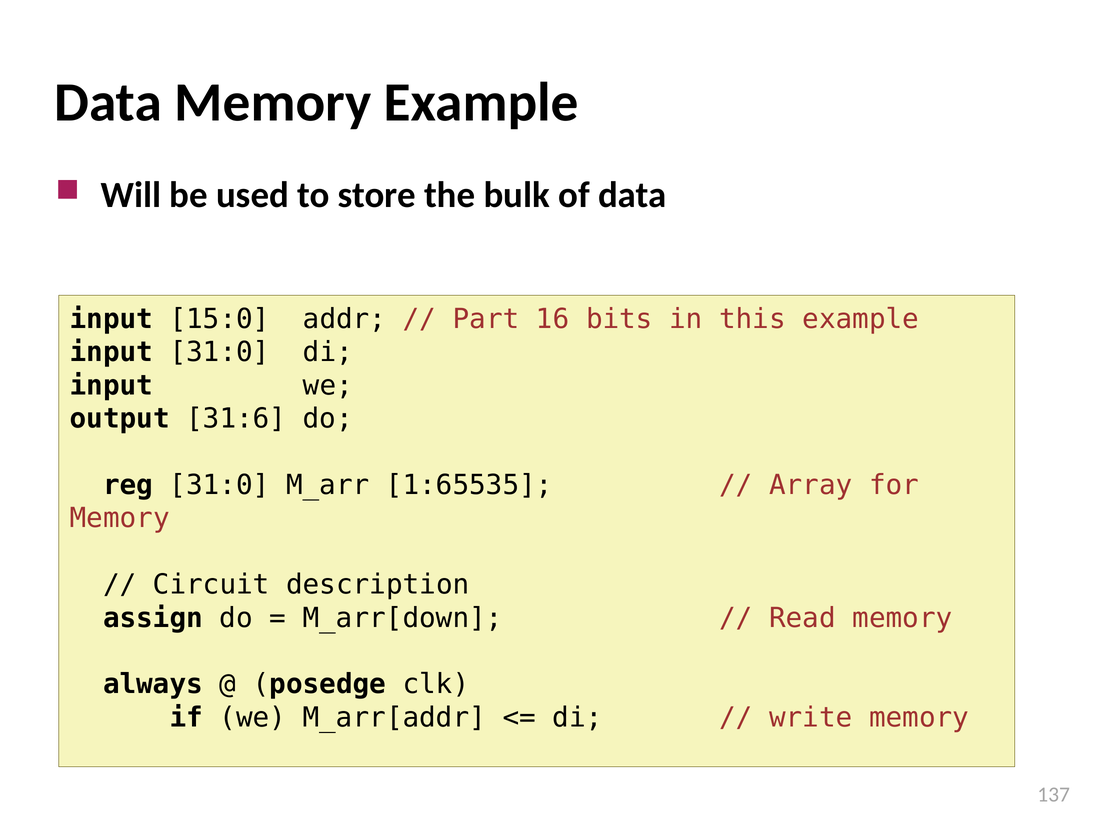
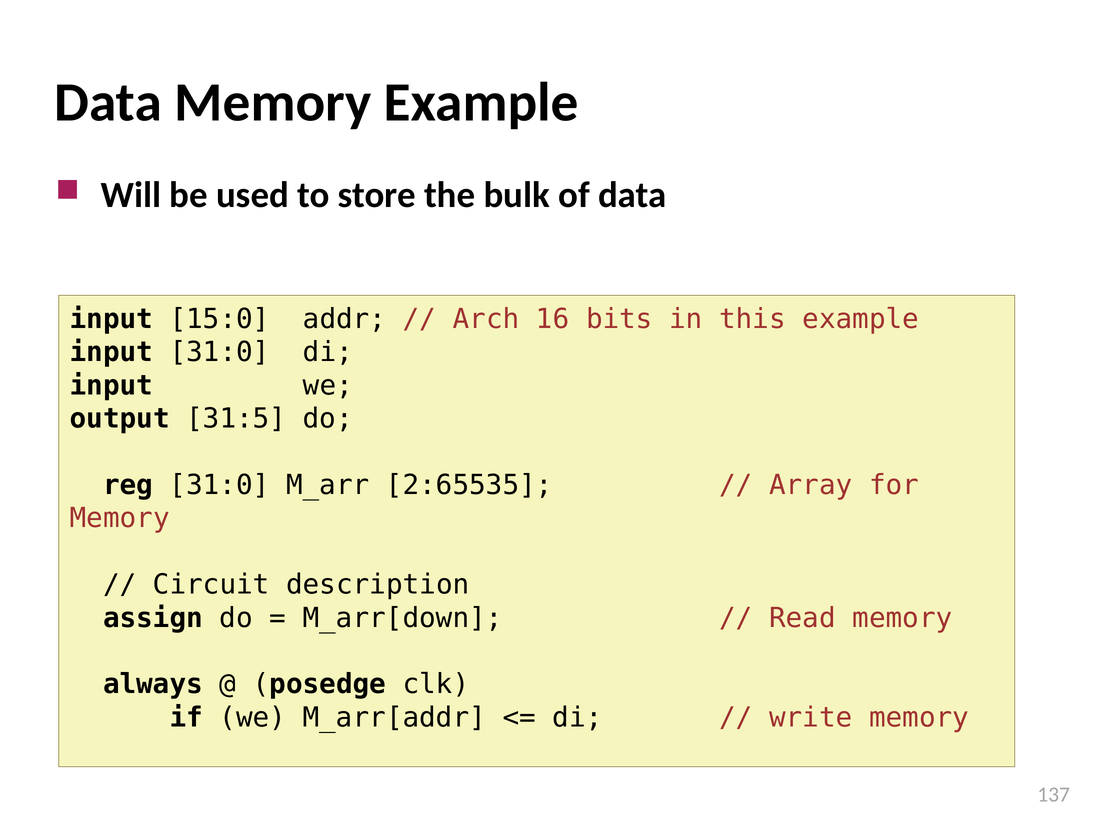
Part: Part -> Arch
31:6: 31:6 -> 31:5
1:65535: 1:65535 -> 2:65535
